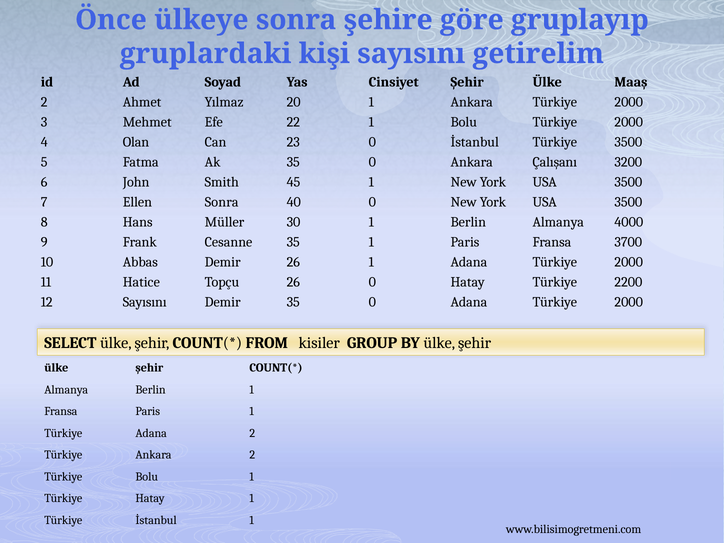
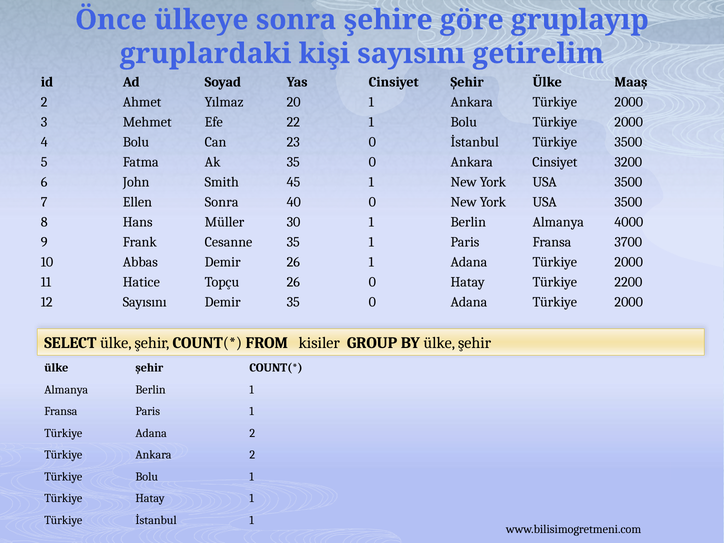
4 Olan: Olan -> Bolu
Ankara Çalışanı: Çalışanı -> Cinsiyet
